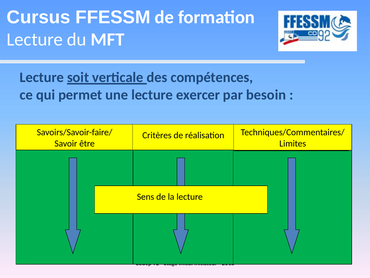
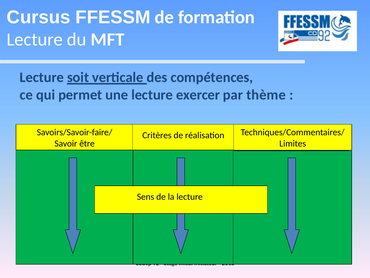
besoin: besoin -> thème
